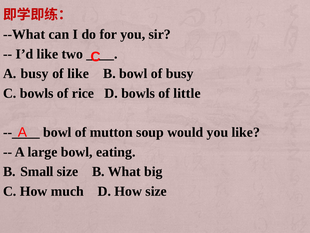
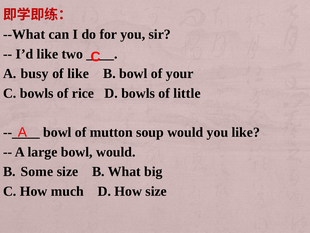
of busy: busy -> your
bowl eating: eating -> would
Small: Small -> Some
